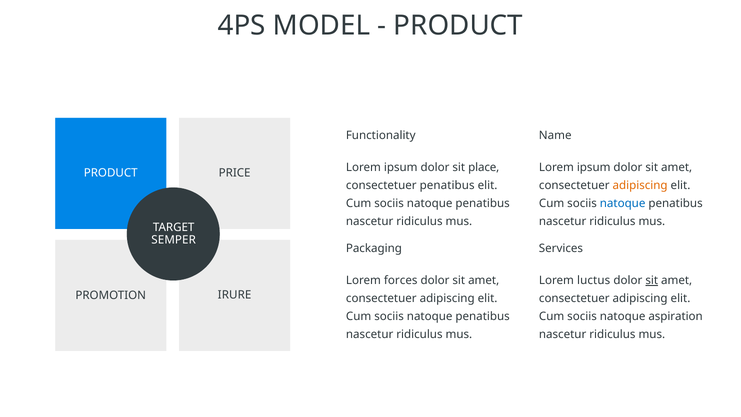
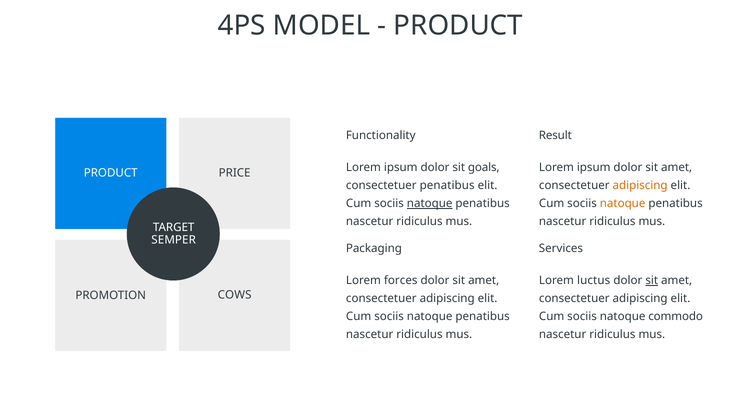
Name: Name -> Result
place: place -> goals
natoque at (430, 203) underline: none -> present
natoque at (623, 203) colour: blue -> orange
IRURE: IRURE -> COWS
aspiration: aspiration -> commodo
